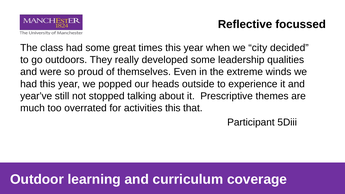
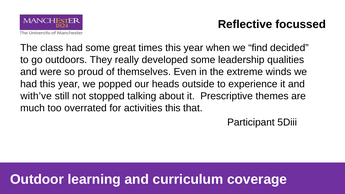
city: city -> find
year’ve: year’ve -> with’ve
